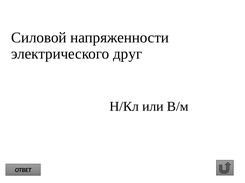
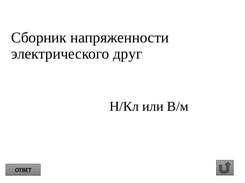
Силовой: Силовой -> Сборник
